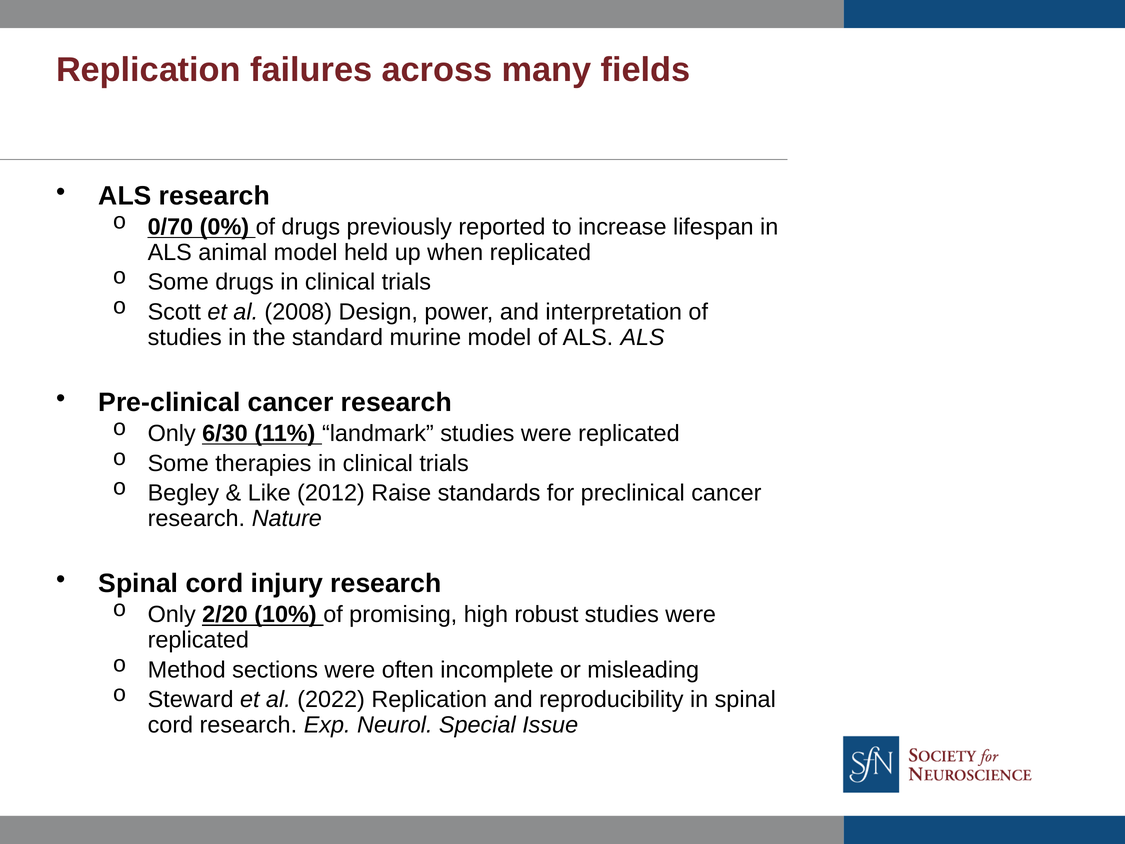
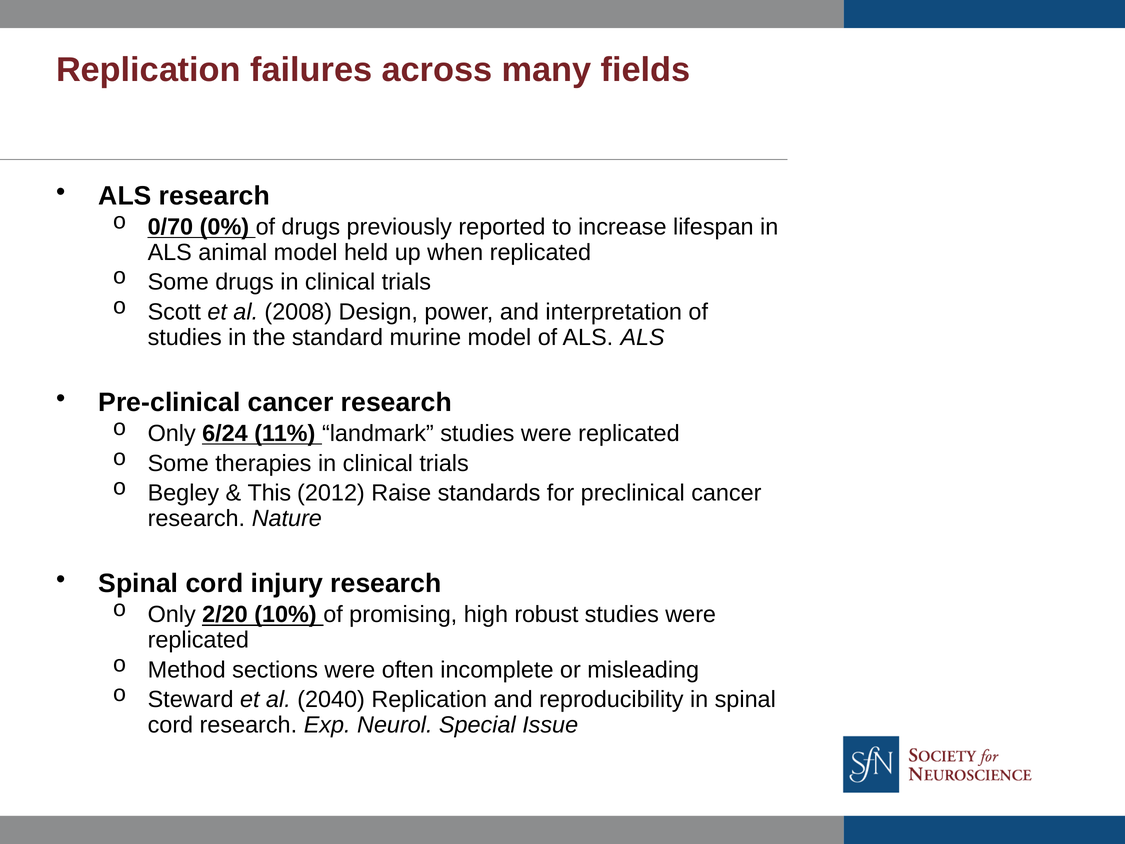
6/30: 6/30 -> 6/24
Like: Like -> This
2022: 2022 -> 2040
